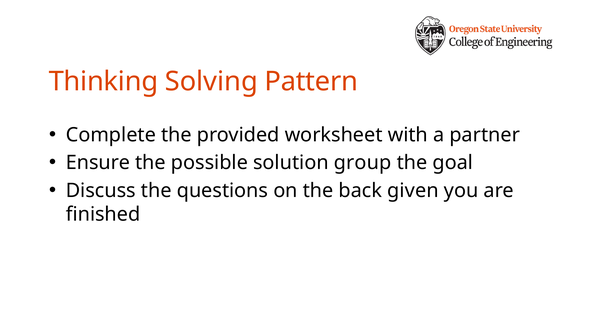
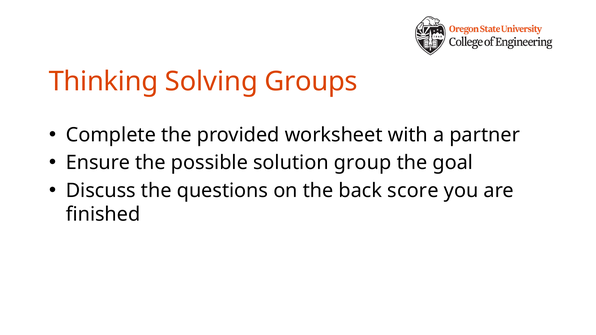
Pattern: Pattern -> Groups
given: given -> score
